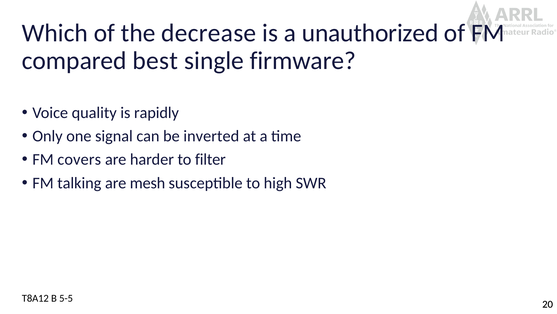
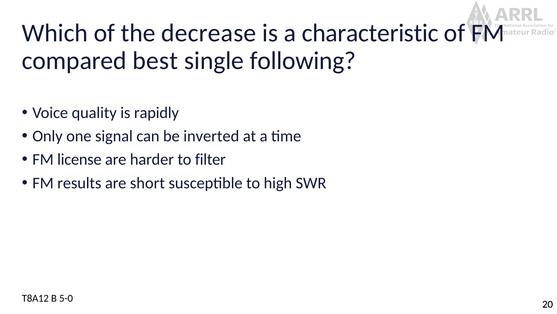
unauthorized: unauthorized -> characteristic
firmware: firmware -> following
covers: covers -> license
talking: talking -> results
mesh: mesh -> short
5-5: 5-5 -> 5-0
